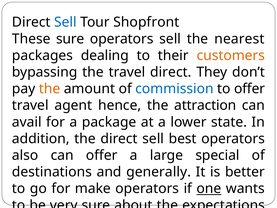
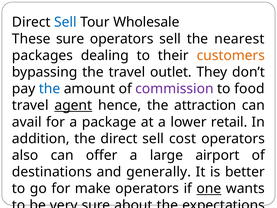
Shopfront: Shopfront -> Wholesale
travel direct: direct -> outlet
the at (50, 89) colour: orange -> blue
commission colour: blue -> purple
to offer: offer -> food
agent underline: none -> present
state: state -> retail
best: best -> cost
special: special -> airport
